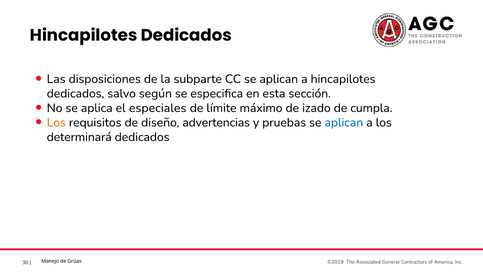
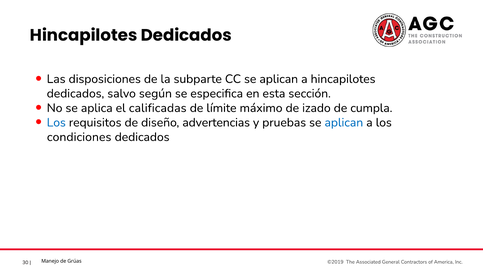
especiales: especiales -> calificadas
Los at (56, 122) colour: orange -> blue
determinará: determinará -> condiciones
